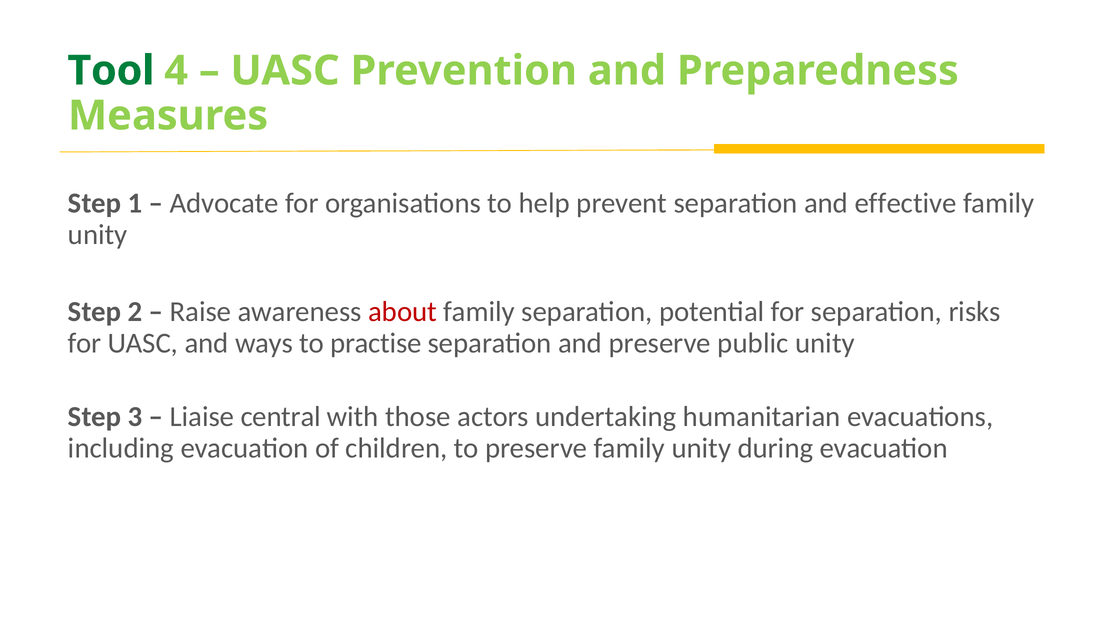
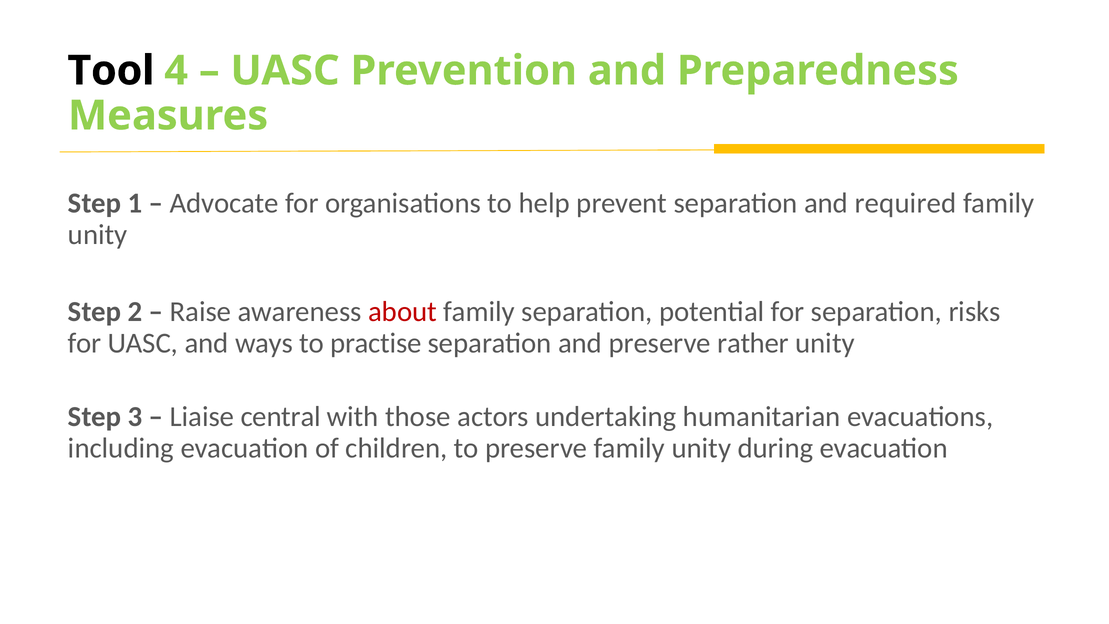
Tool colour: green -> black
effective: effective -> required
public: public -> rather
